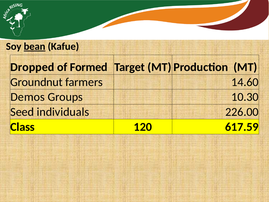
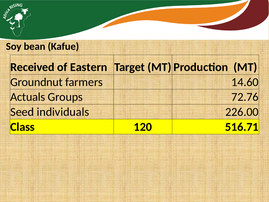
bean underline: present -> none
Dropped: Dropped -> Received
Formed: Formed -> Eastern
Demos: Demos -> Actuals
10.30: 10.30 -> 72.76
617.59: 617.59 -> 516.71
